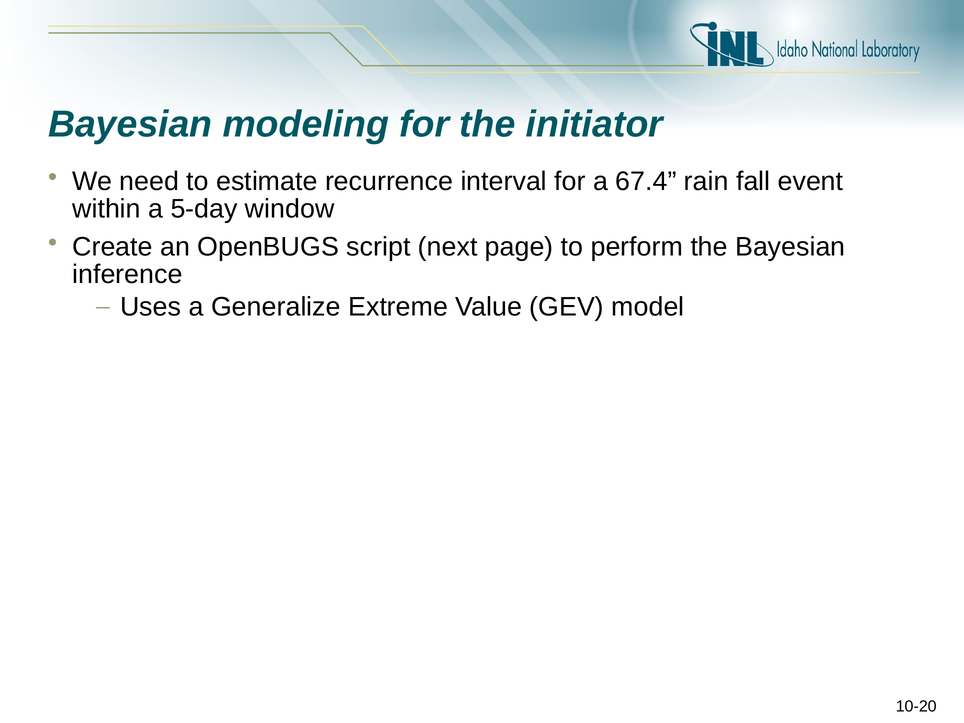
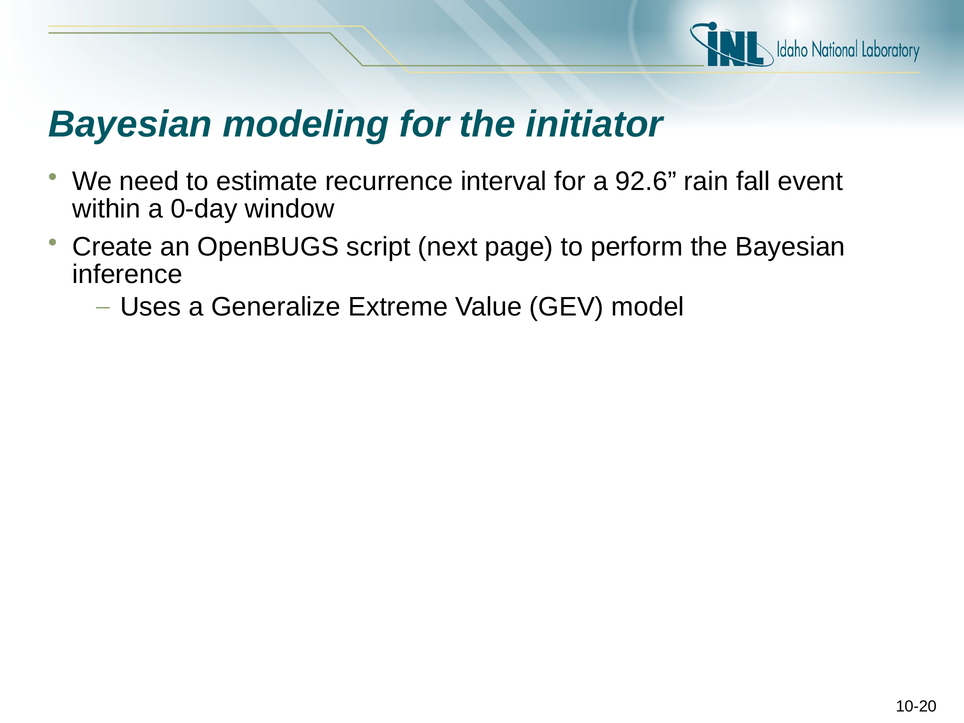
67.4: 67.4 -> 92.6
5-day: 5-day -> 0-day
